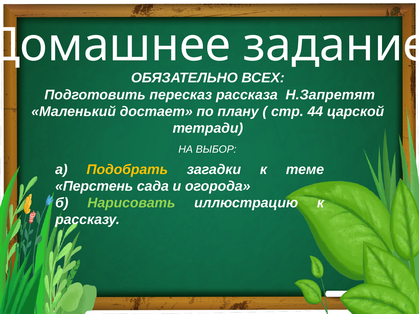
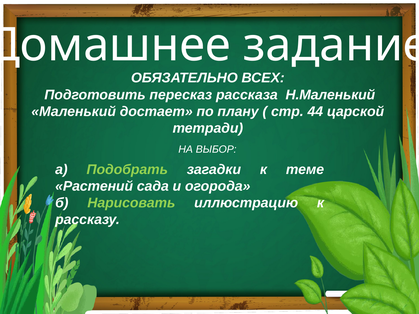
Н.Запретят: Н.Запретят -> Н.Маленький
Подобрать colour: yellow -> light green
Перстень: Перстень -> Растений
